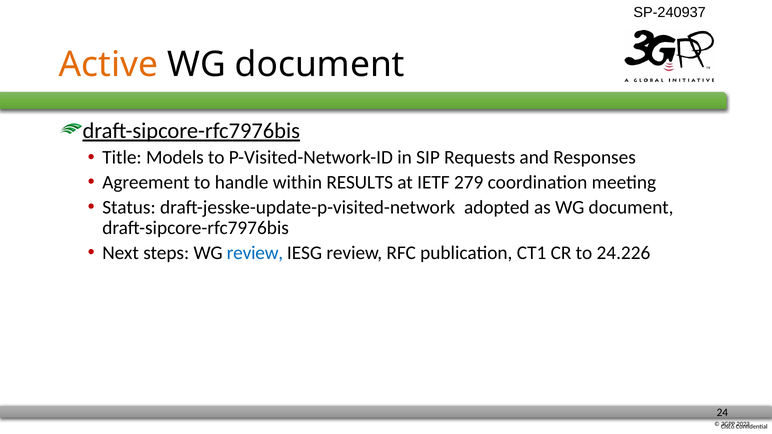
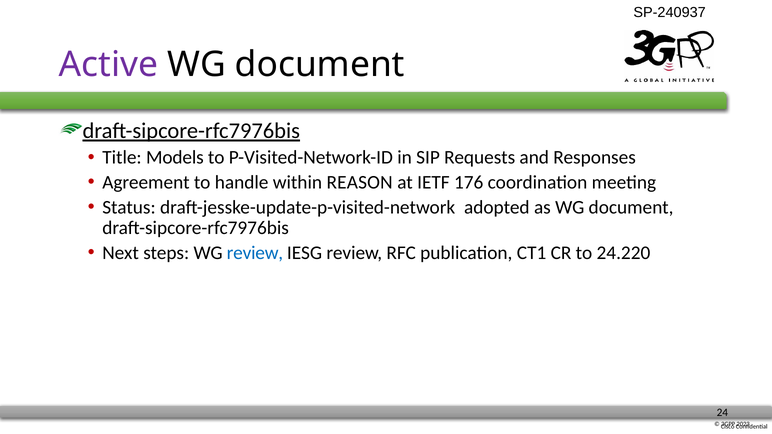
Active colour: orange -> purple
RESULTS: RESULTS -> REASON
279: 279 -> 176
24.226: 24.226 -> 24.220
